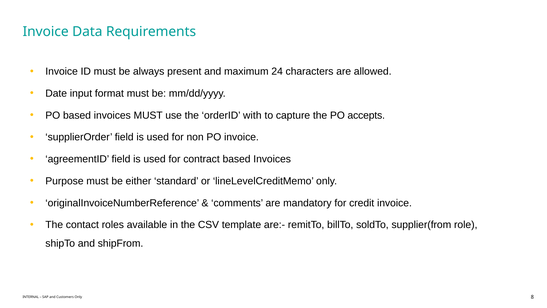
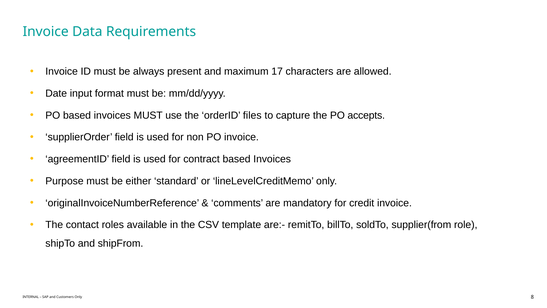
24: 24 -> 17
with: with -> files
